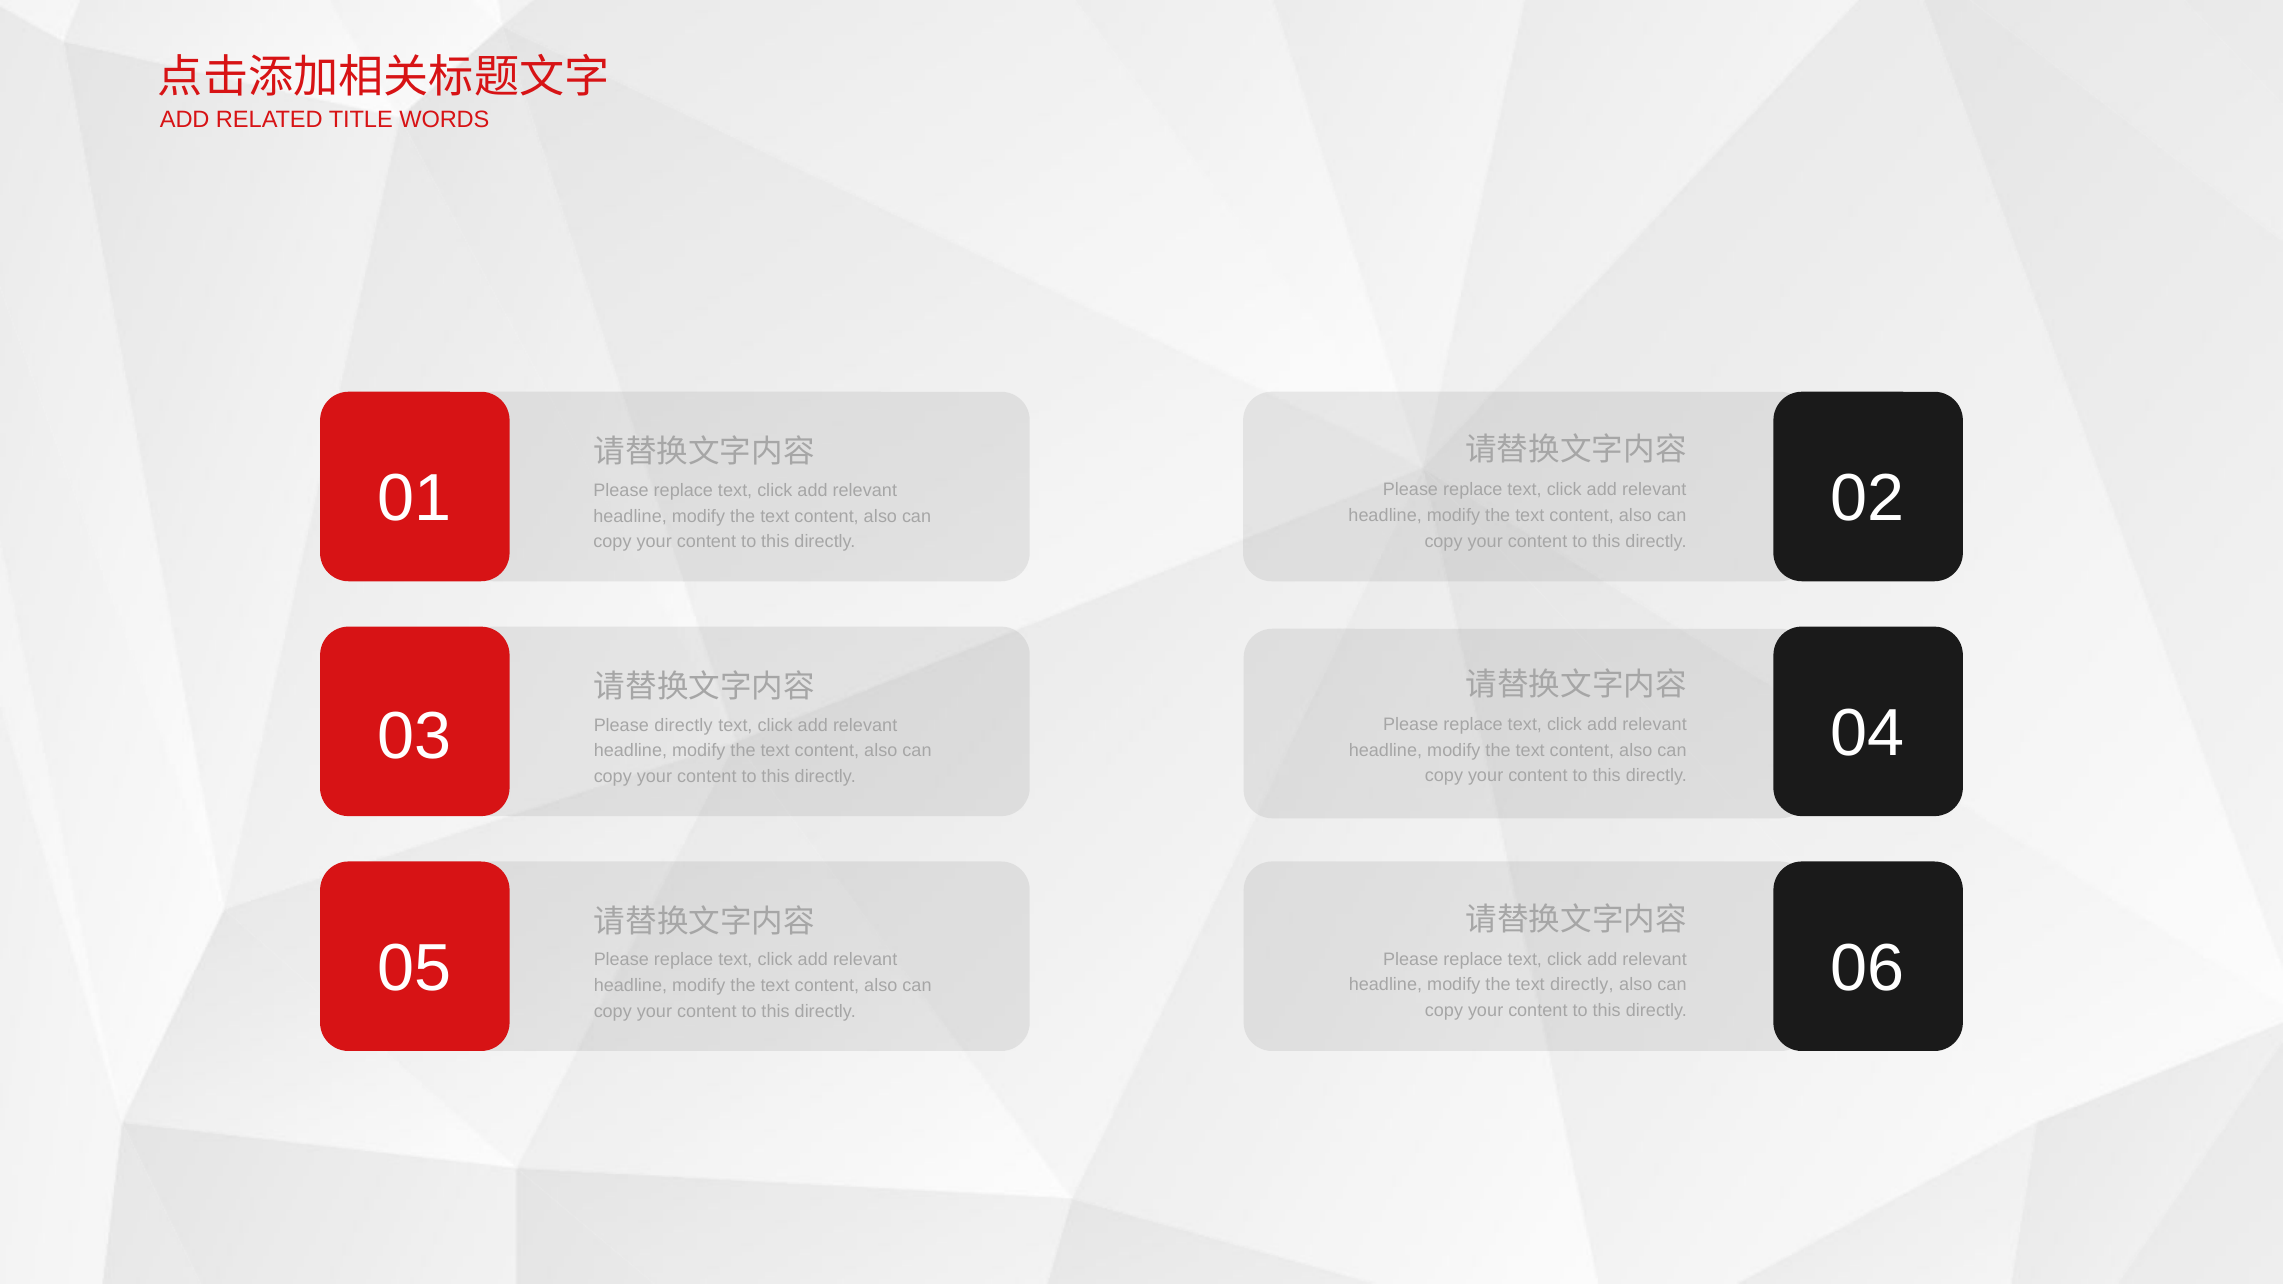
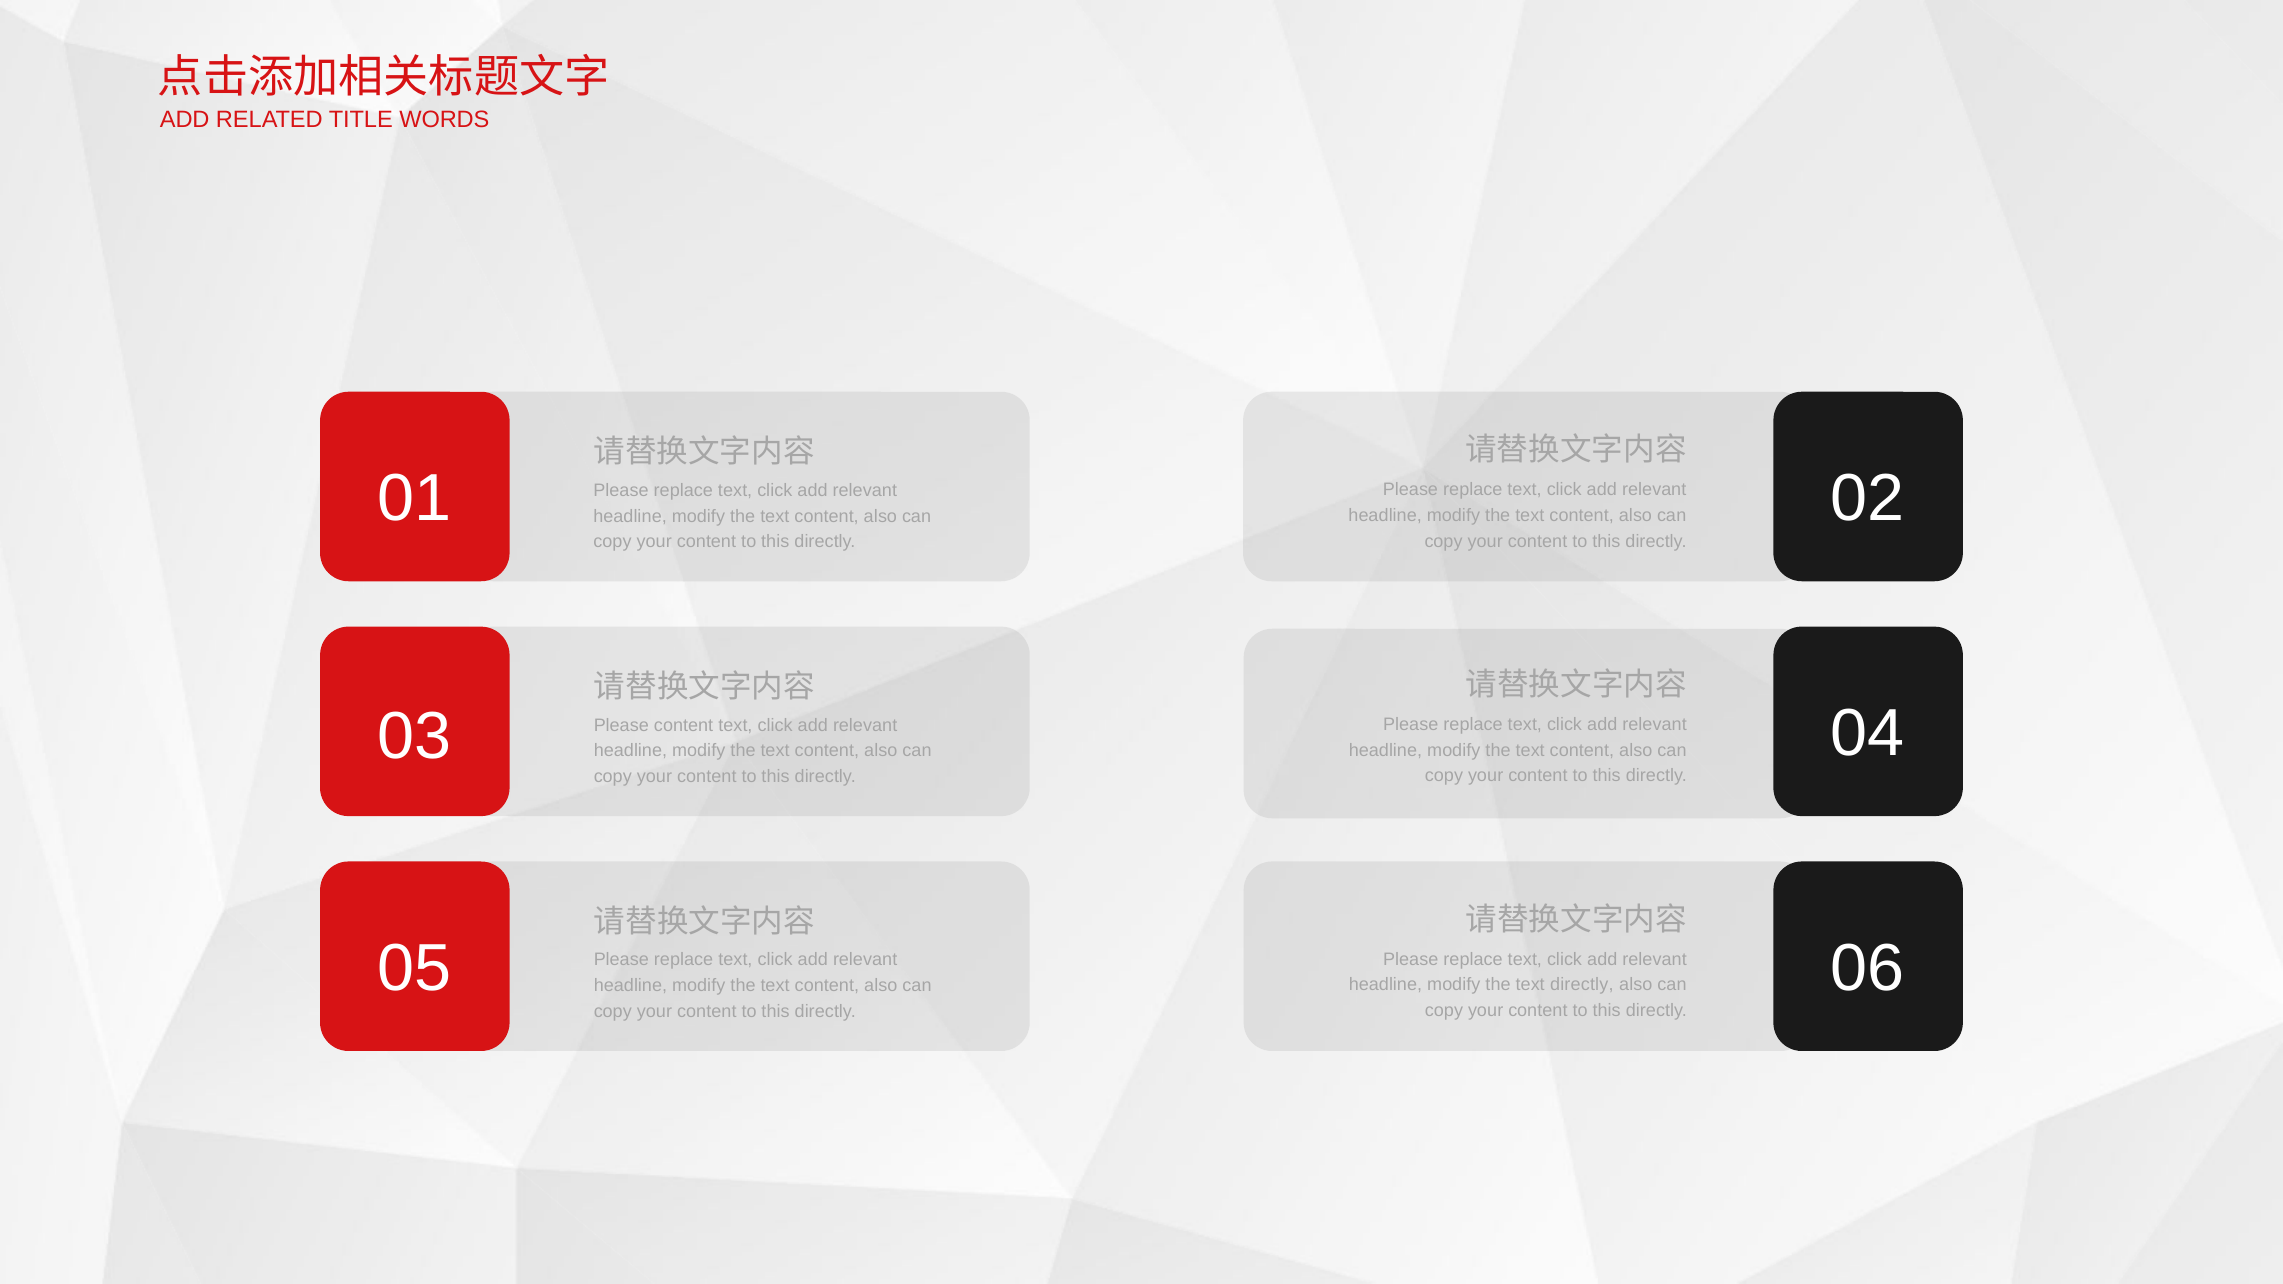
Please directly: directly -> content
